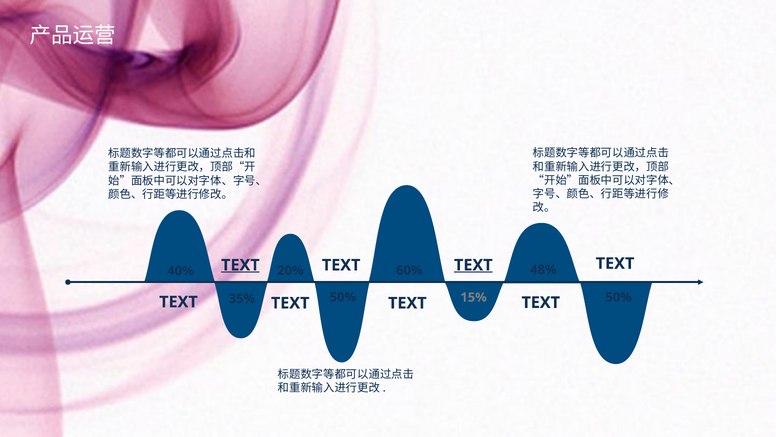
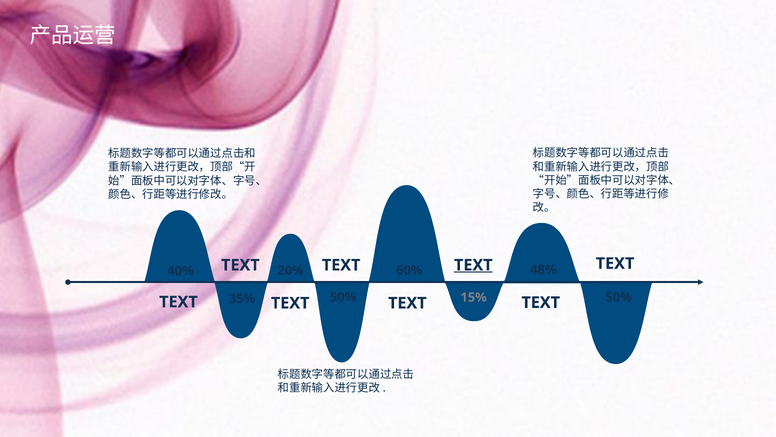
TEXT at (240, 265) underline: present -> none
